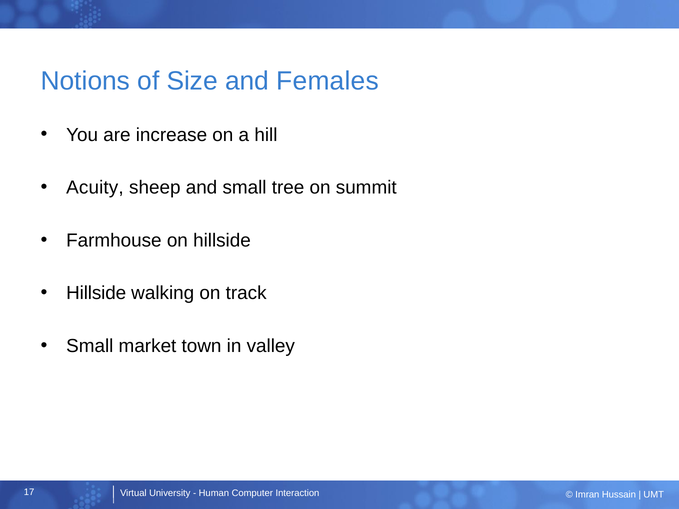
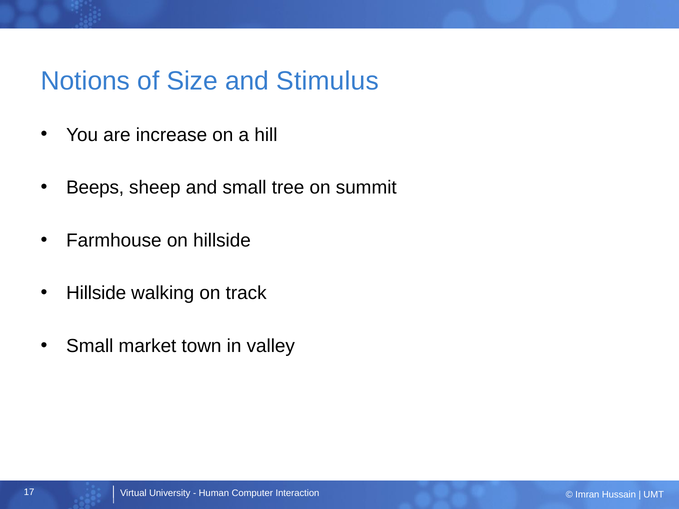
Females: Females -> Stimulus
Acuity: Acuity -> Beeps
